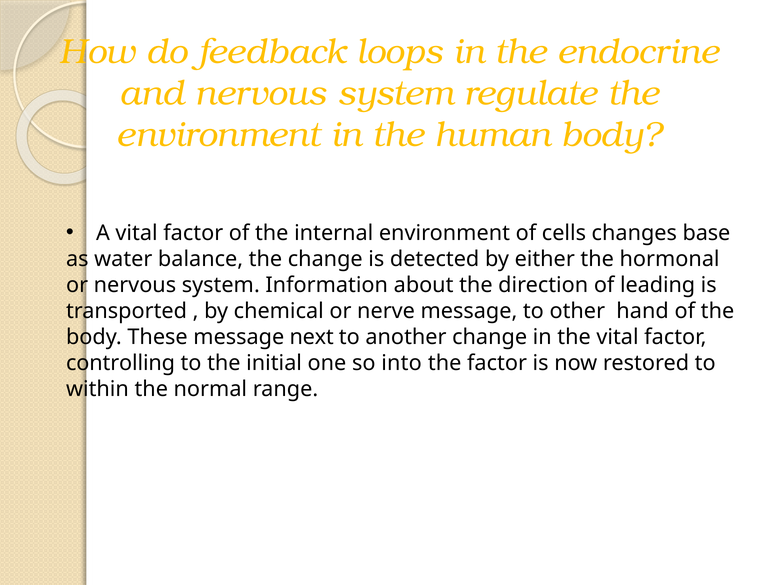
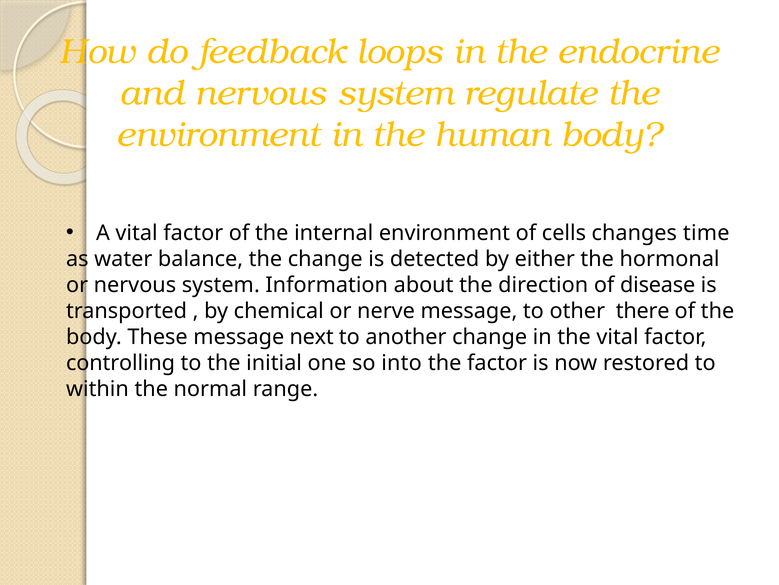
base: base -> time
leading: leading -> disease
hand: hand -> there
